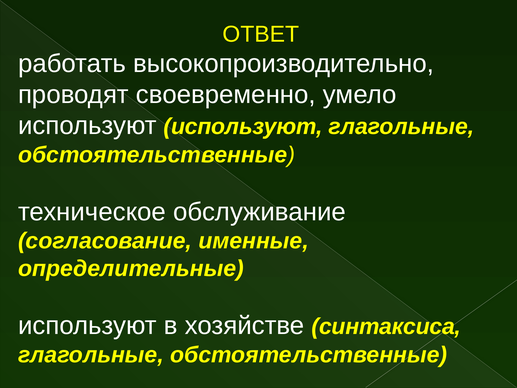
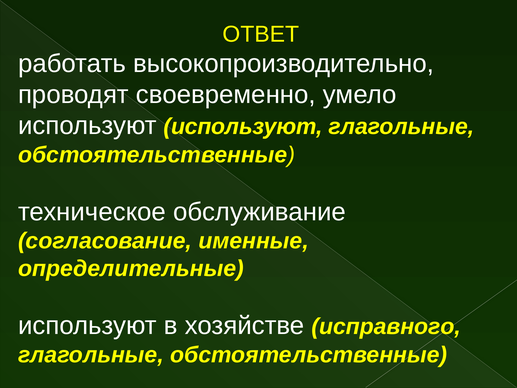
синтаксиса: синтаксиса -> исправного
